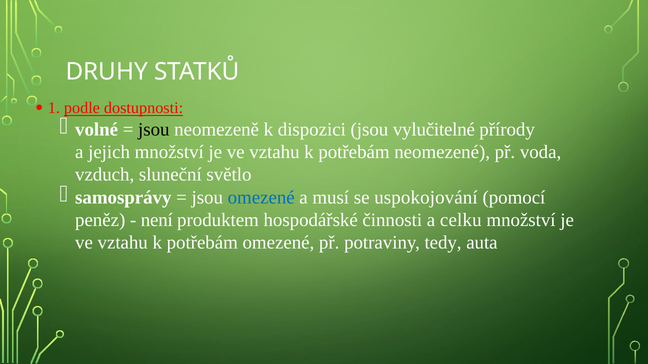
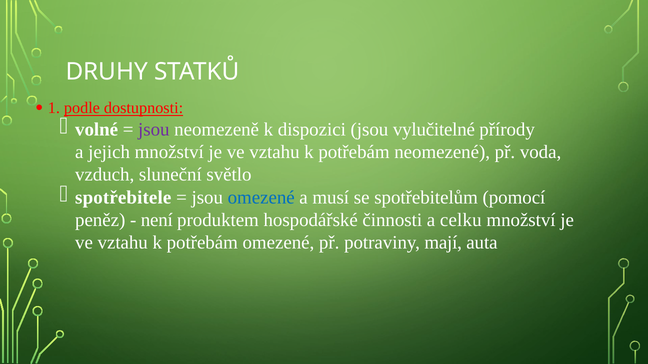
jsou at (154, 130) colour: black -> purple
samosprávy: samosprávy -> spotřebitele
uspokojování: uspokojování -> spotřebitelům
tedy: tedy -> mají
